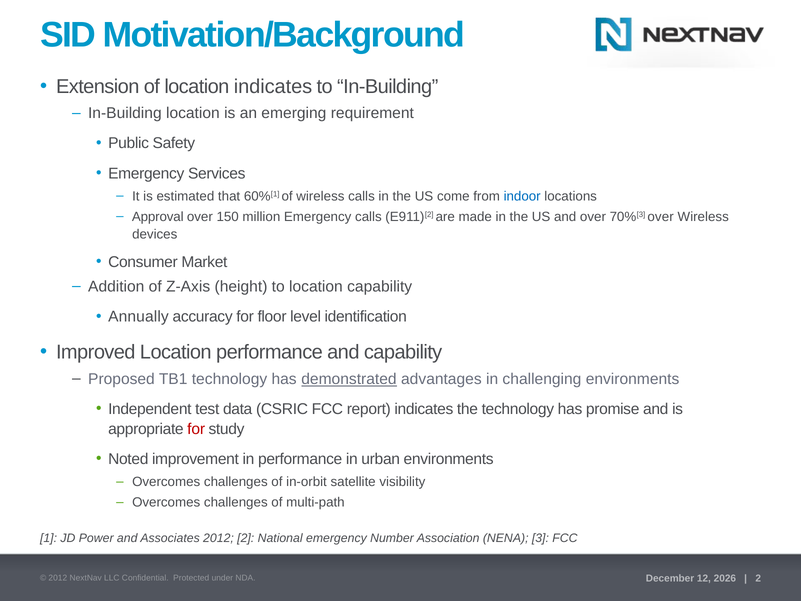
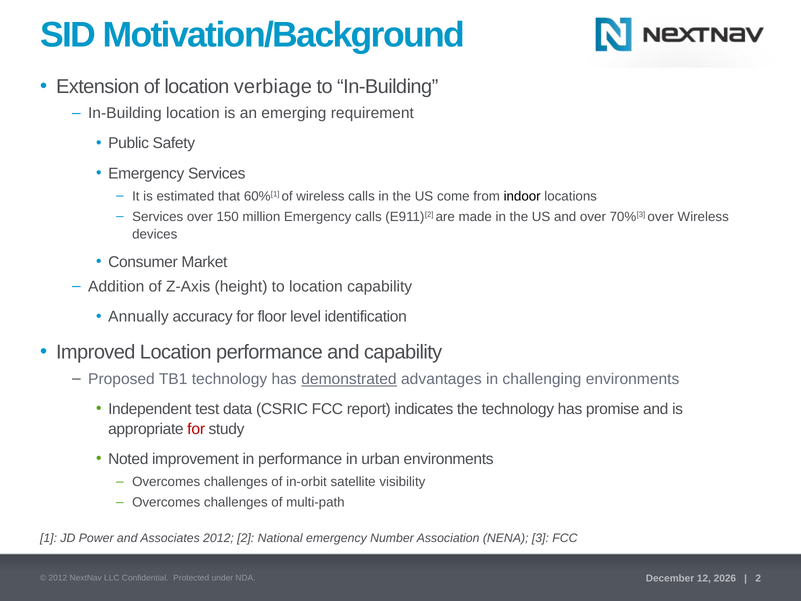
location indicates: indicates -> verbiage
indoor colour: blue -> black
Approval at (158, 217): Approval -> Services
